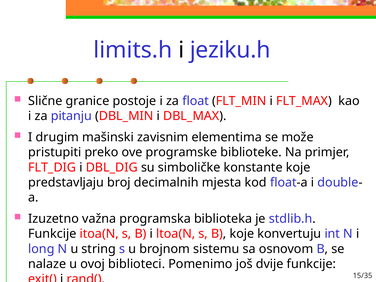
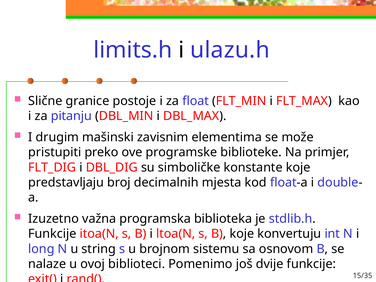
jeziku.h: jeziku.h -> ulazu.h
